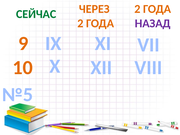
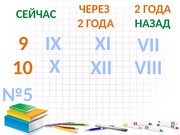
НАЗАД colour: purple -> green
